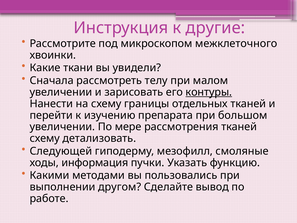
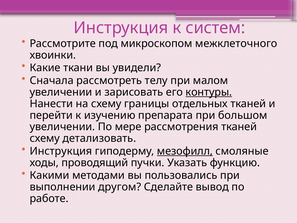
другие: другие -> систем
Следующей at (61, 151): Следующей -> Инструкция
мезофилл underline: none -> present
информация: информация -> проводящий
